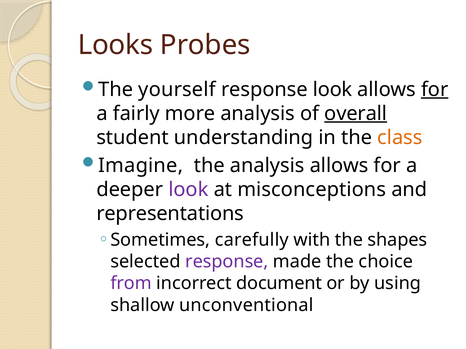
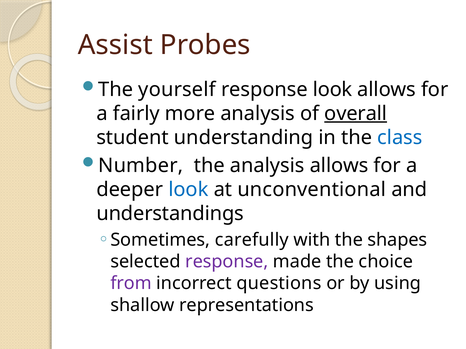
Looks: Looks -> Assist
for at (435, 90) underline: present -> none
class colour: orange -> blue
Imagine: Imagine -> Number
look at (188, 190) colour: purple -> blue
misconceptions: misconceptions -> unconventional
representations: representations -> understandings
document: document -> questions
unconventional: unconventional -> representations
